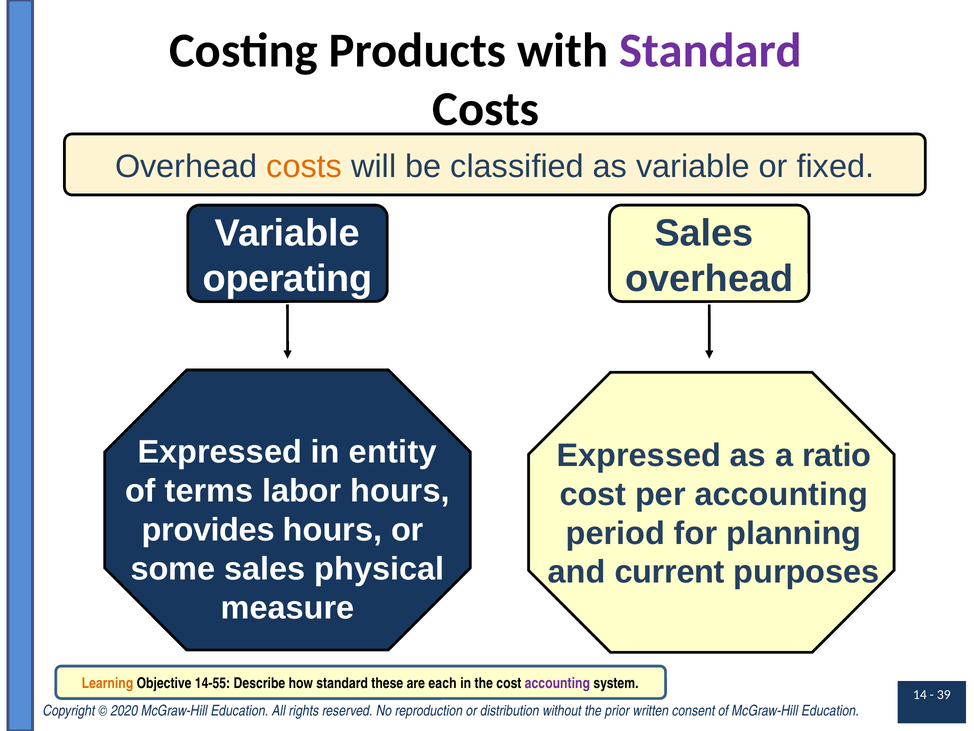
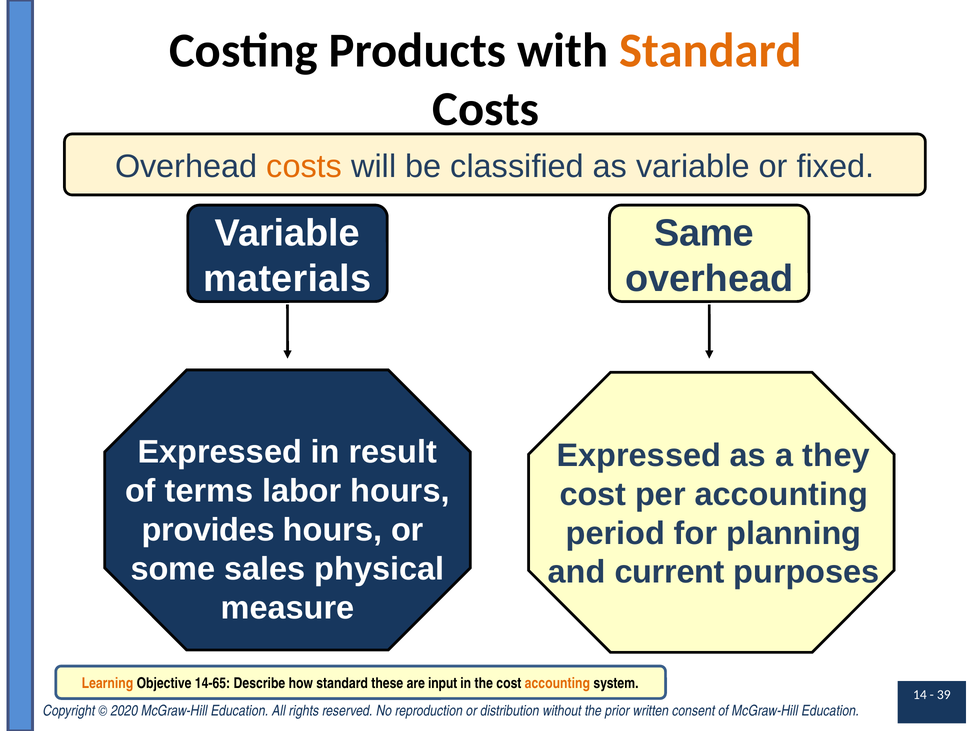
Standard at (711, 50) colour: purple -> orange
Sales at (704, 233): Sales -> Same
operating: operating -> materials
entity: entity -> result
ratio: ratio -> they
14-55: 14-55 -> 14-65
each: each -> input
accounting at (557, 683) colour: purple -> orange
